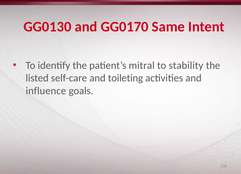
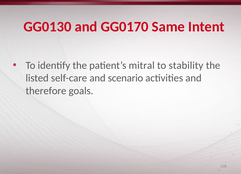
toileting: toileting -> scenario
influence: influence -> therefore
